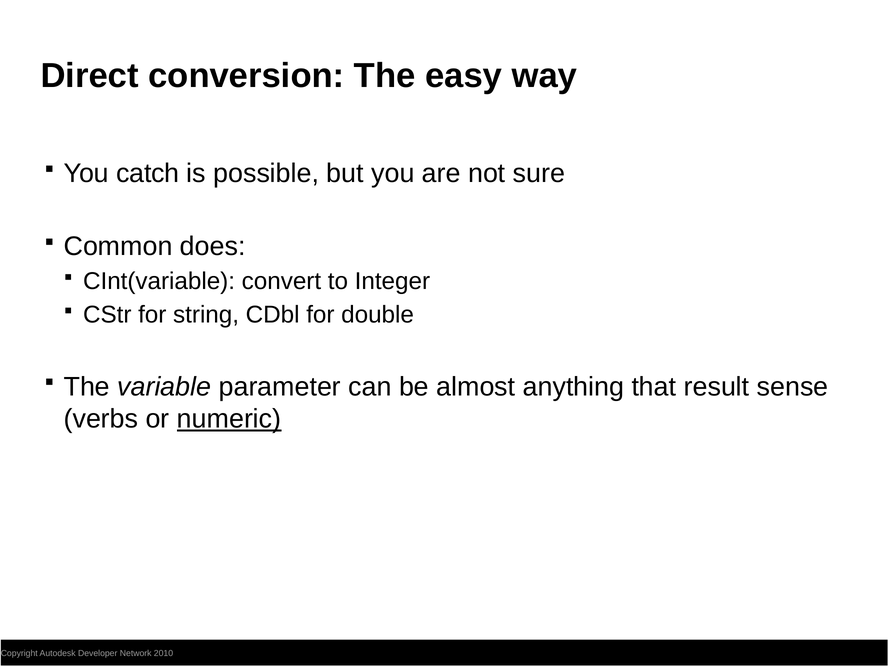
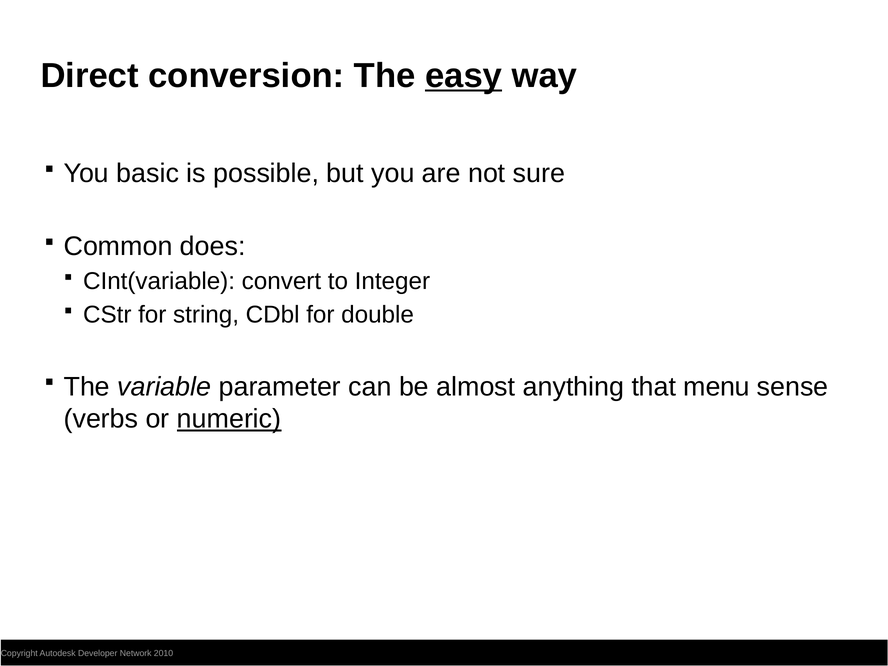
easy underline: none -> present
catch: catch -> basic
result: result -> menu
